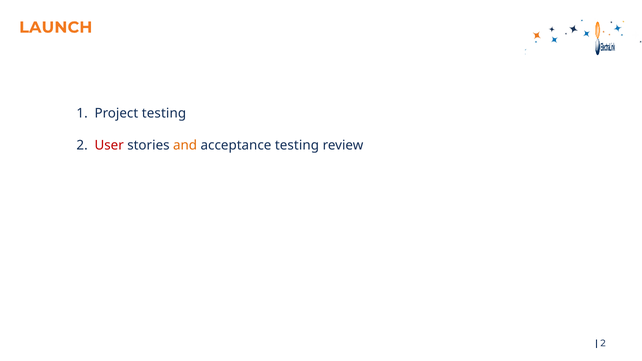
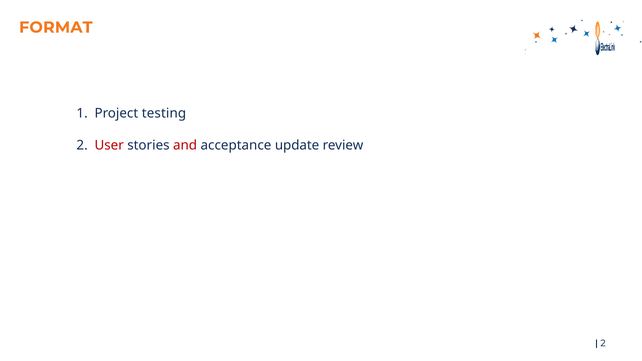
LAUNCH: LAUNCH -> FORMAT
and colour: orange -> red
acceptance testing: testing -> update
